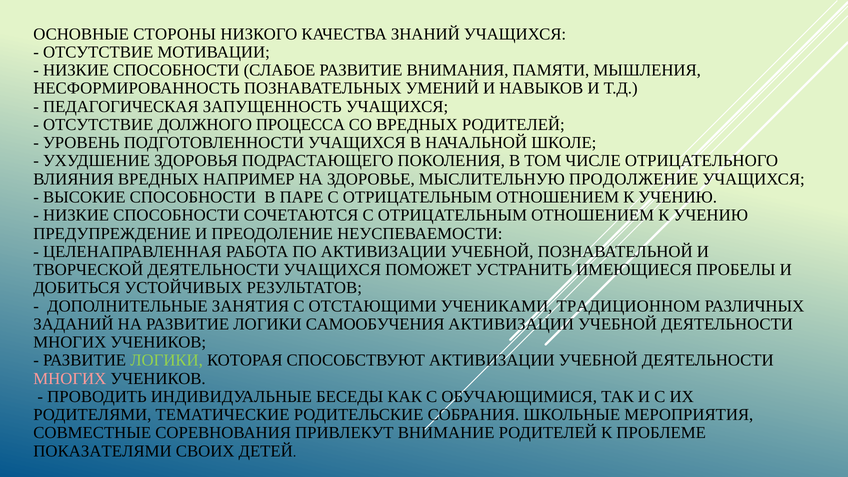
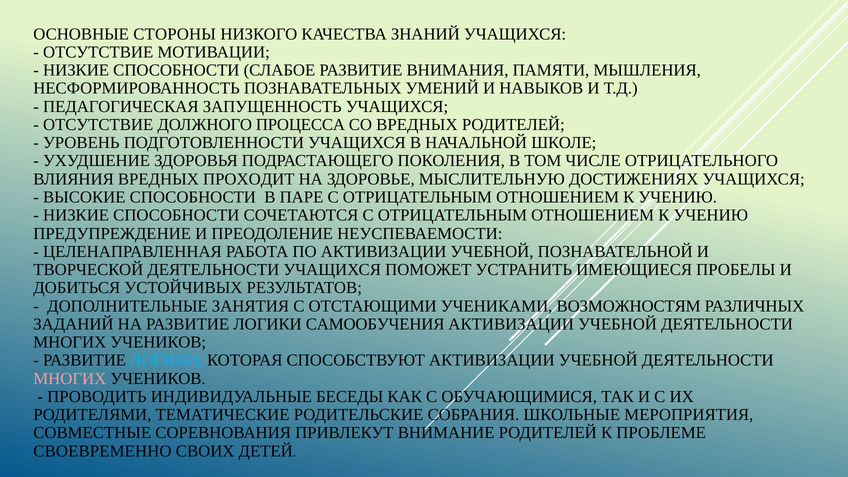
НАПРИМЕР: НАПРИМЕР -> ПРОХОДИТ
ПРОДОЛЖЕНИЕ: ПРОДОЛЖЕНИЕ -> ДОСТИЖЕНИЯХ
ТРАДИЦИОННОМ: ТРАДИЦИОННОМ -> ВОЗМОЖНОСТЯМ
ЛОГИКИ at (167, 360) colour: light green -> light blue
ПОКАЗАТЕЛЯМИ: ПОКАЗАТЕЛЯМИ -> СВОЕВРЕМЕННО
